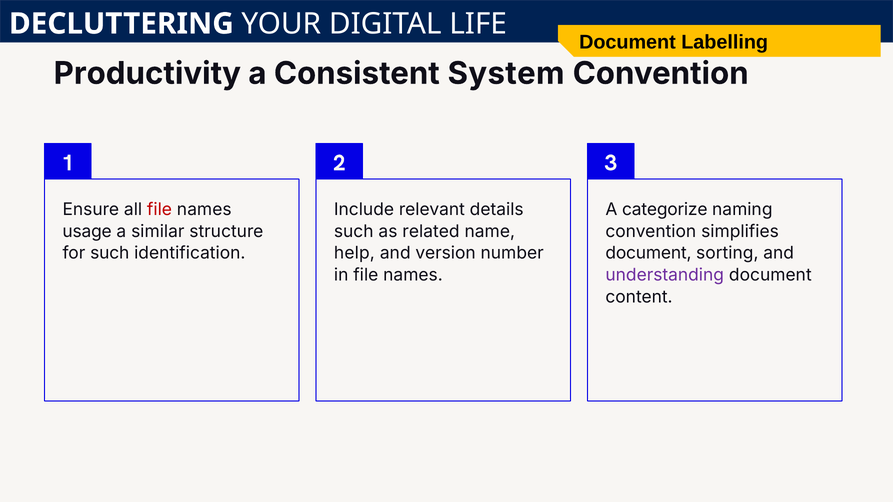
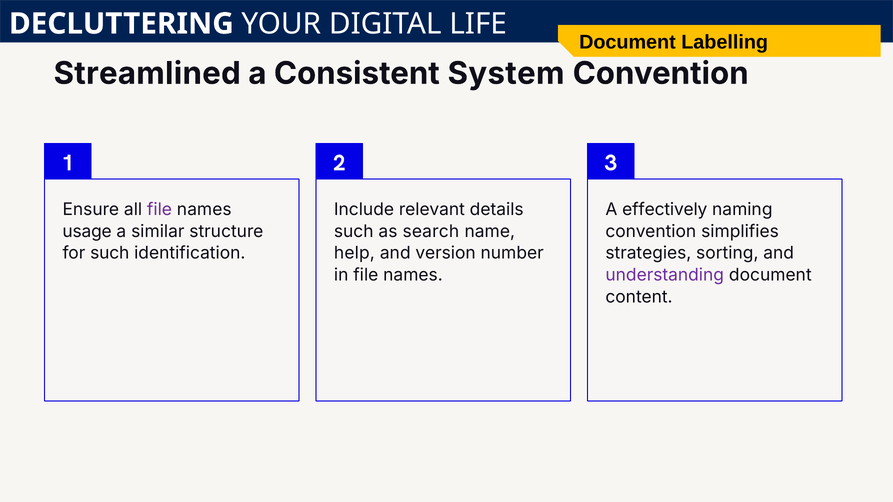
Productivity: Productivity -> Streamlined
file at (159, 210) colour: red -> purple
categorize: categorize -> effectively
related: related -> search
document at (648, 253): document -> strategies
